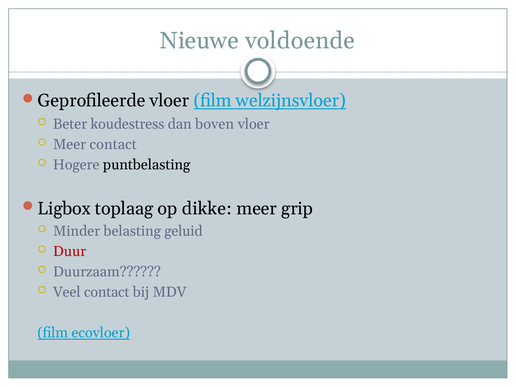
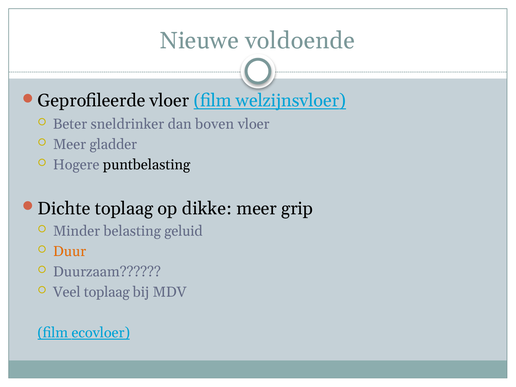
koudestress: koudestress -> sneldrinker
Meer contact: contact -> gladder
Ligbox: Ligbox -> Dichte
Duur colour: red -> orange
Veel contact: contact -> toplaag
